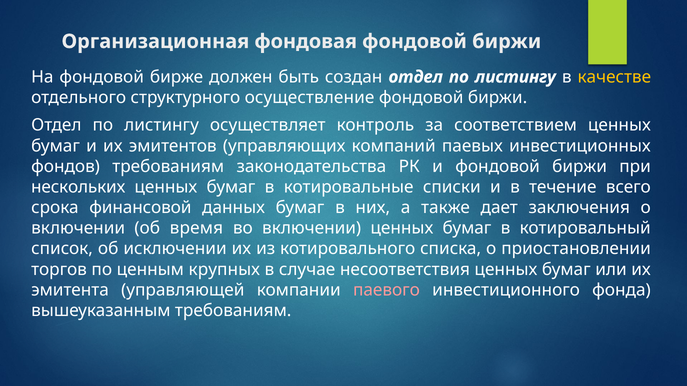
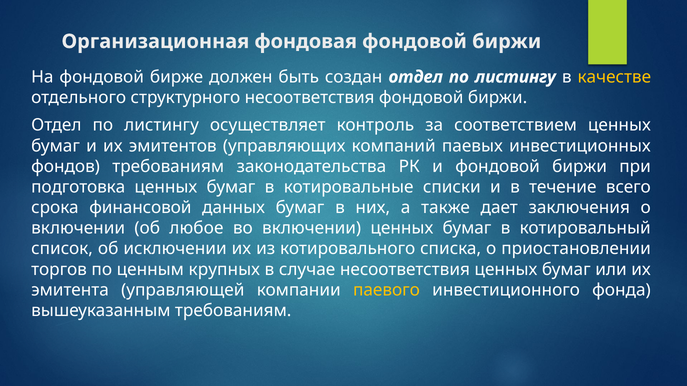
структурного осуществление: осуществление -> несоответствия
нескольких: нескольких -> подготовка
время: время -> любое
паевого colour: pink -> yellow
